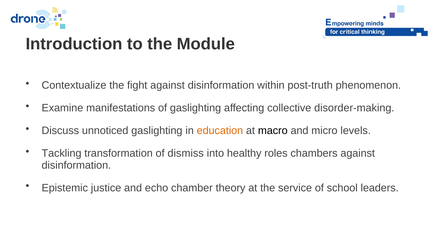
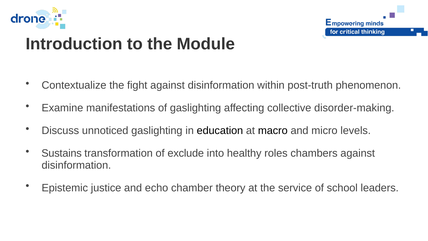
education colour: orange -> black
Tackling: Tackling -> Sustains
dismiss: dismiss -> exclude
